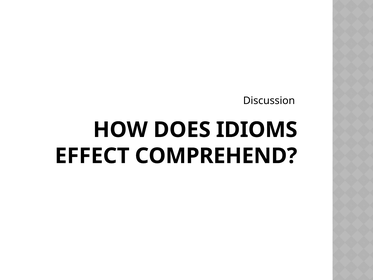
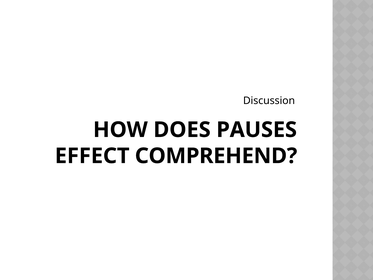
IDIOMS: IDIOMS -> PAUSES
